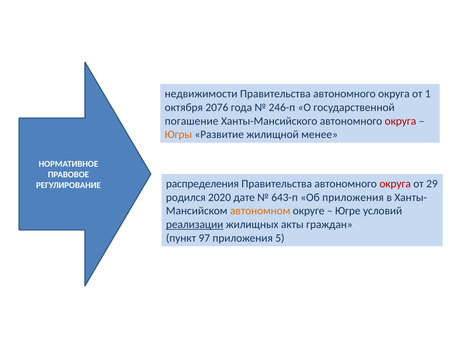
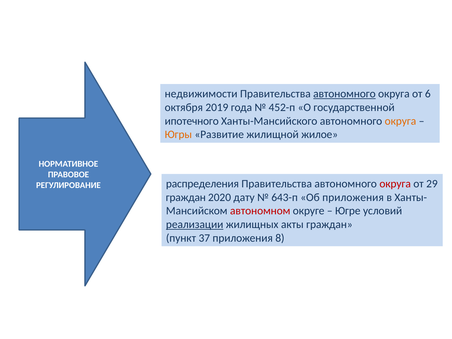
автономного at (344, 94) underline: none -> present
1: 1 -> 6
2076: 2076 -> 2019
246-п: 246-п -> 452-п
погашение: погашение -> ипотечного
округа at (400, 121) colour: red -> orange
менее: менее -> жилое
родился at (186, 197): родился -> граждан
дате: дате -> дату
автономном colour: orange -> red
97: 97 -> 37
5: 5 -> 8
